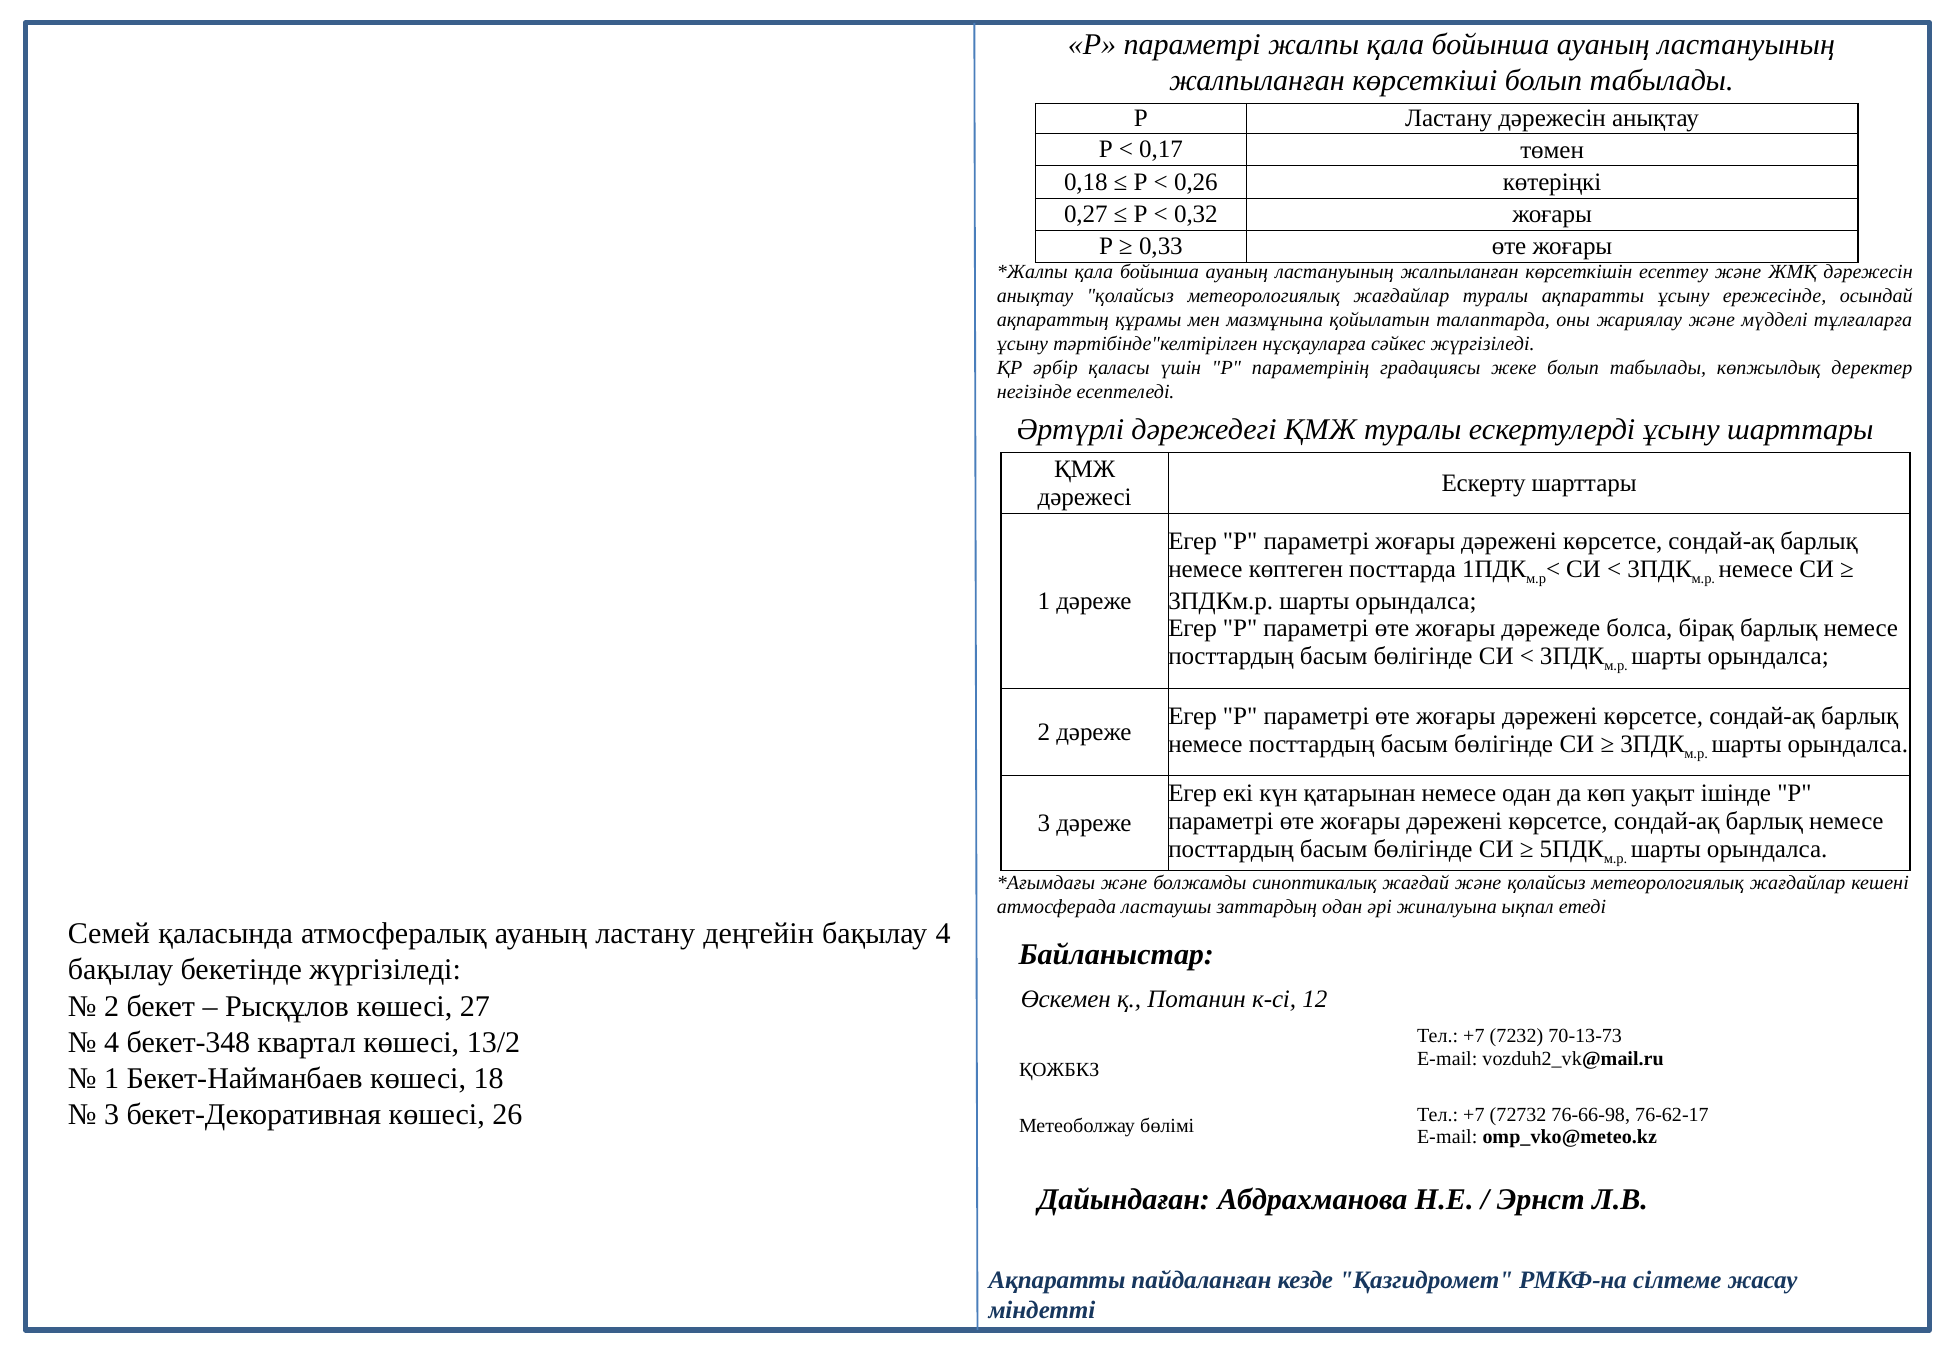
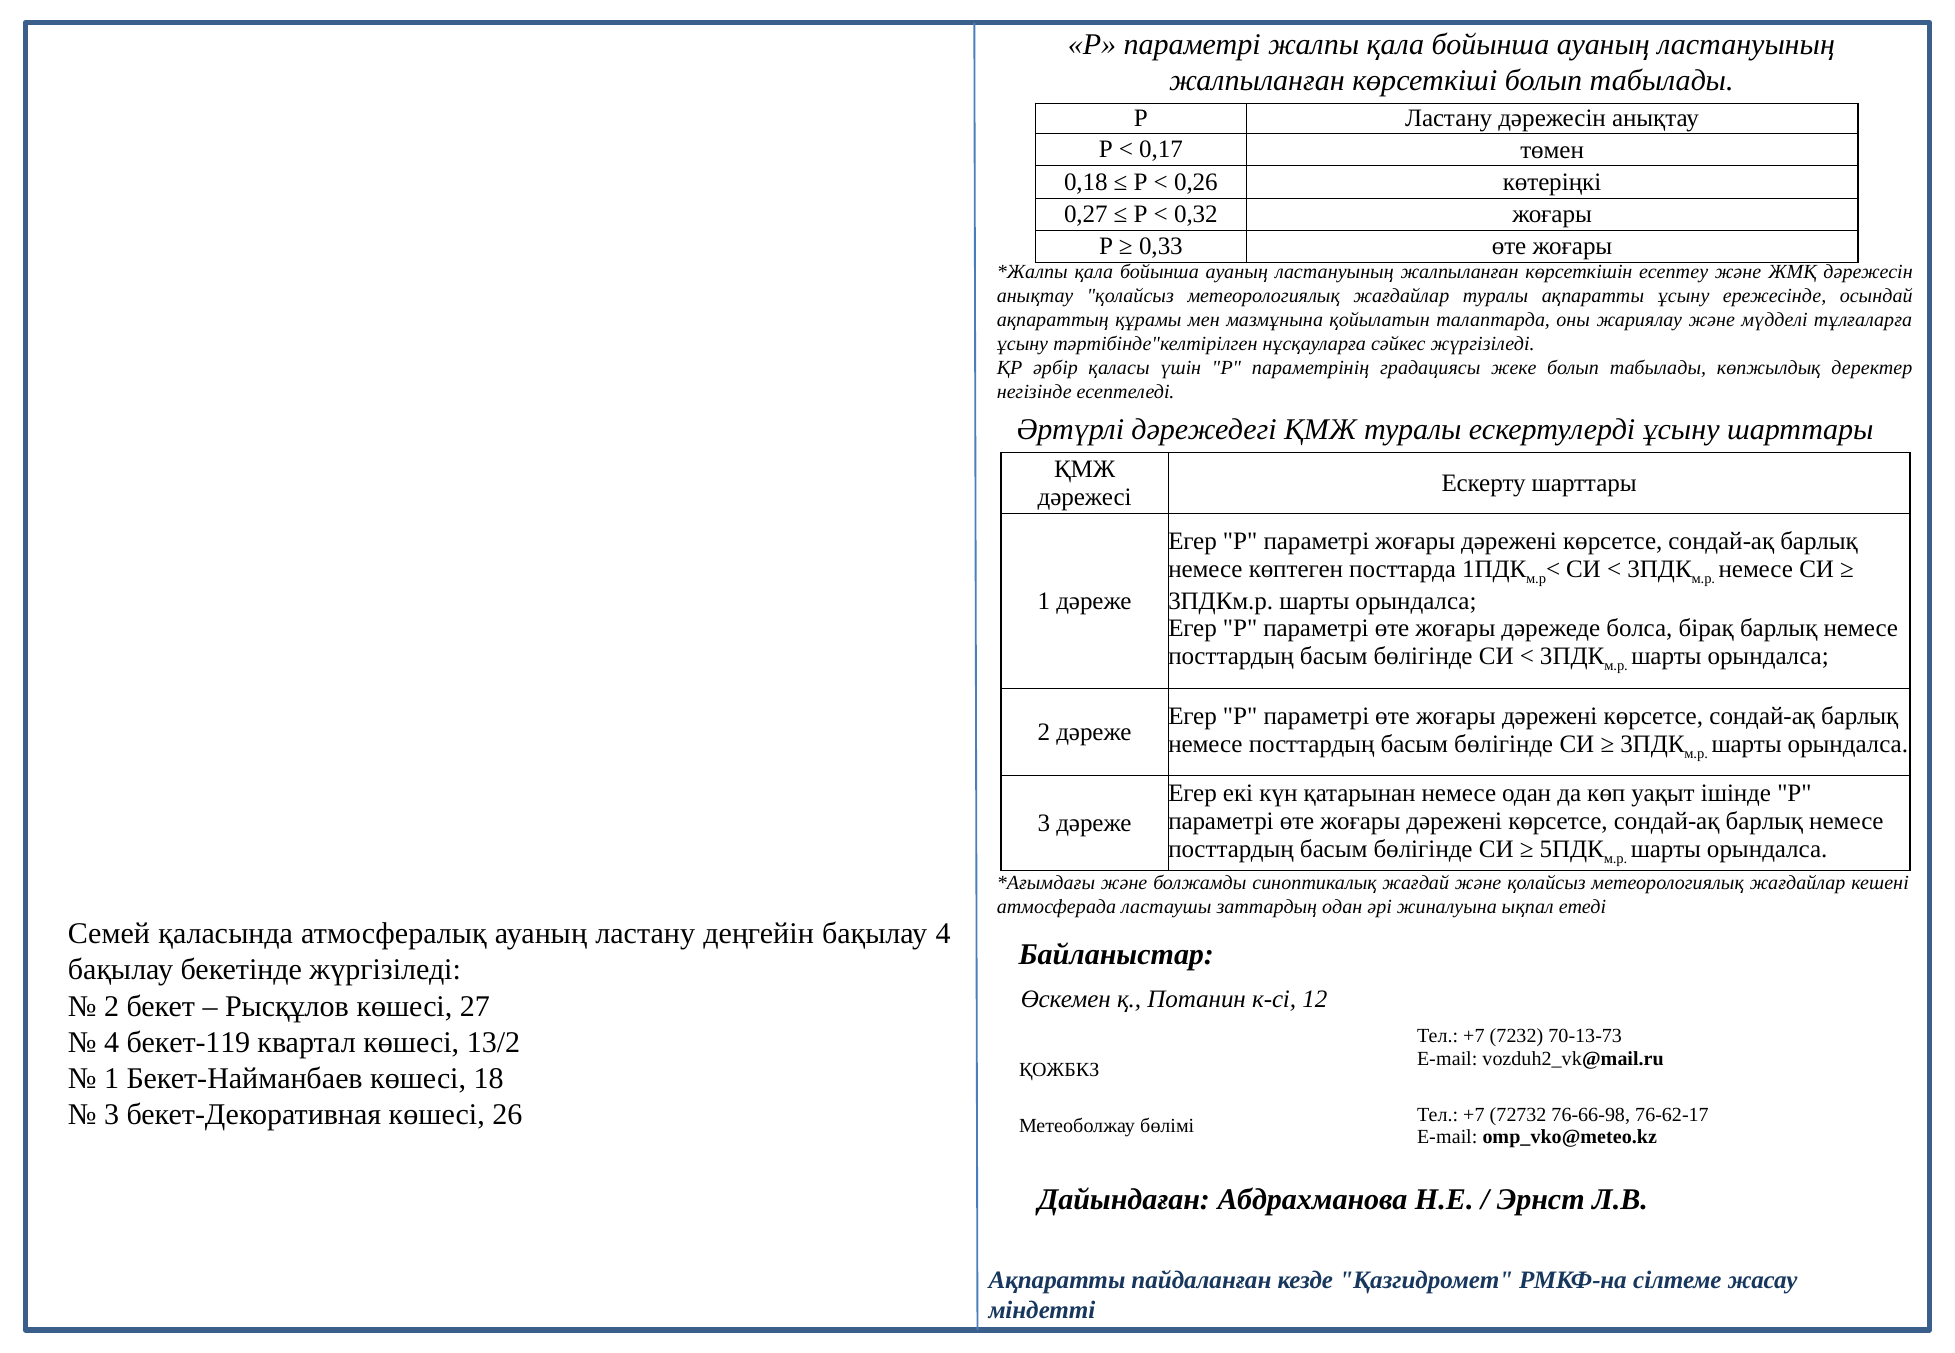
бекет-348: бекет-348 -> бекет-119
